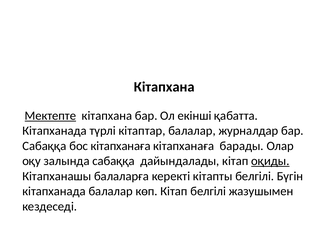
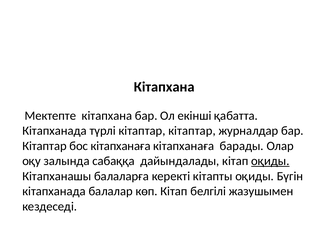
Мектепте underline: present -> none
кітаптар балалар: балалар -> кітаптар
Сабаққа at (44, 146): Сабаққа -> Кітаптар
кітапты белгілі: белгілі -> оқиды
